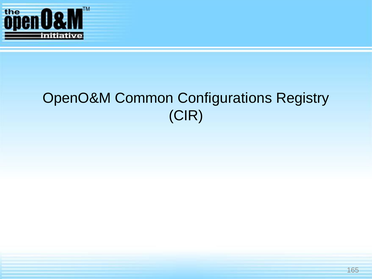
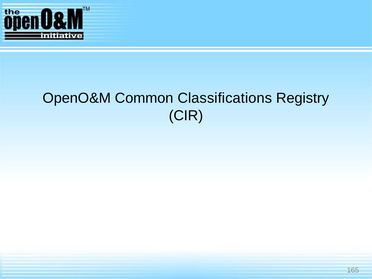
Configurations: Configurations -> Classifications
